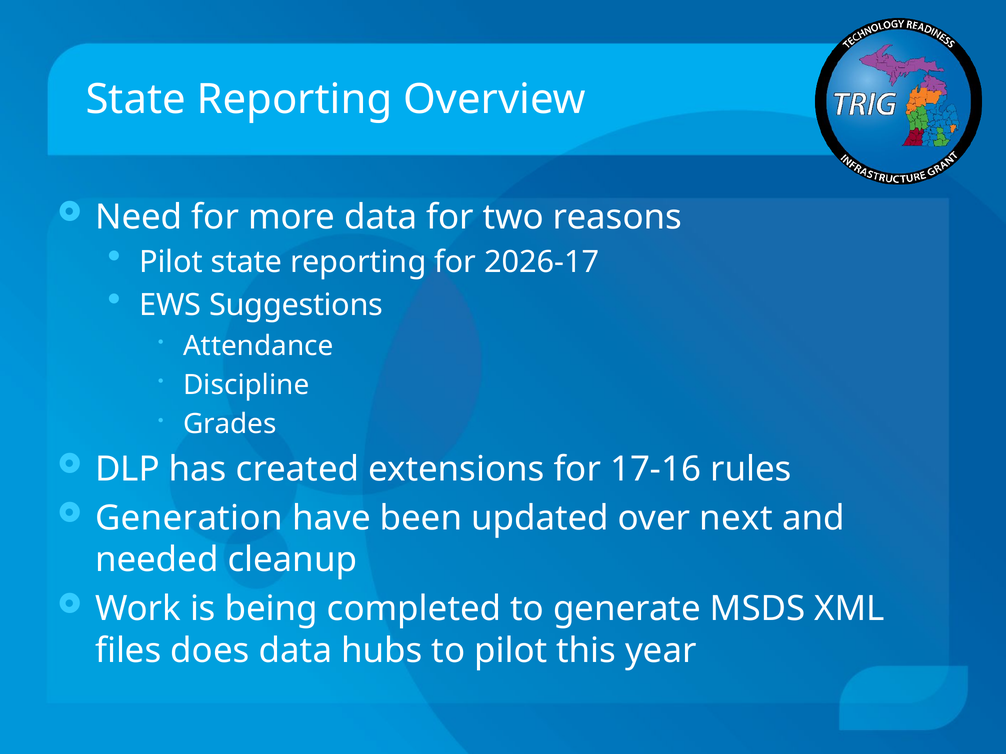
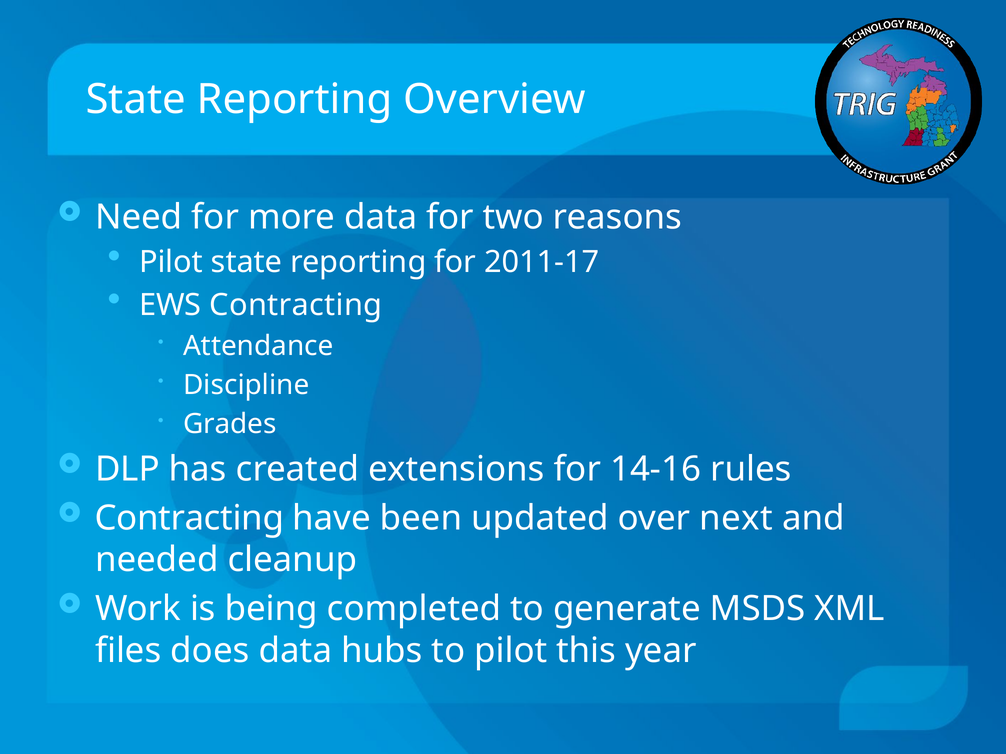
2026-17: 2026-17 -> 2011-17
EWS Suggestions: Suggestions -> Contracting
17-16: 17-16 -> 14-16
Generation at (189, 518): Generation -> Contracting
